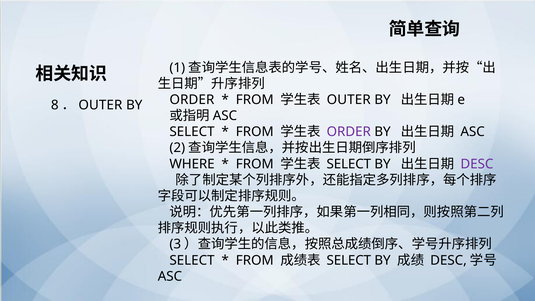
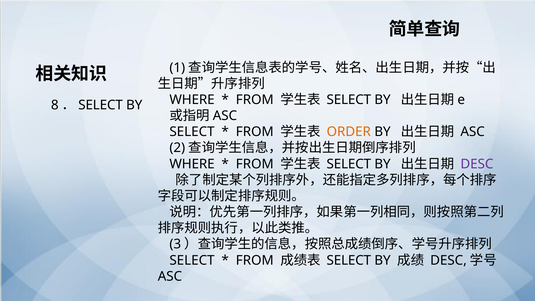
ORDER at (192, 100): ORDER -> WHERE
OUTER at (349, 100): OUTER -> SELECT
OUTER at (100, 105): OUTER -> SELECT
ORDER at (349, 132) colour: purple -> orange
